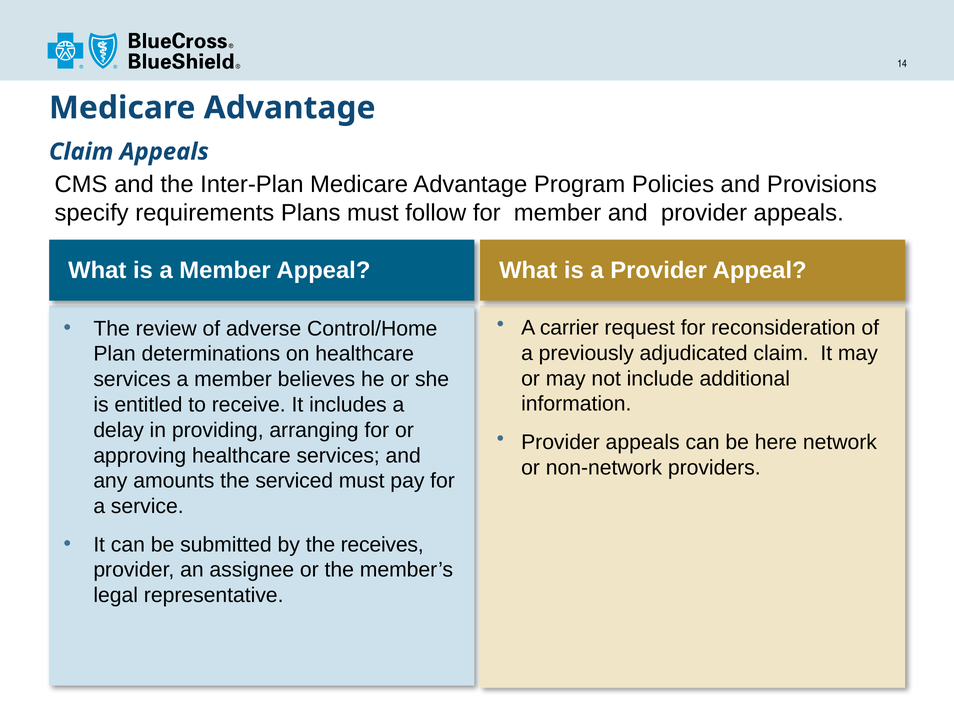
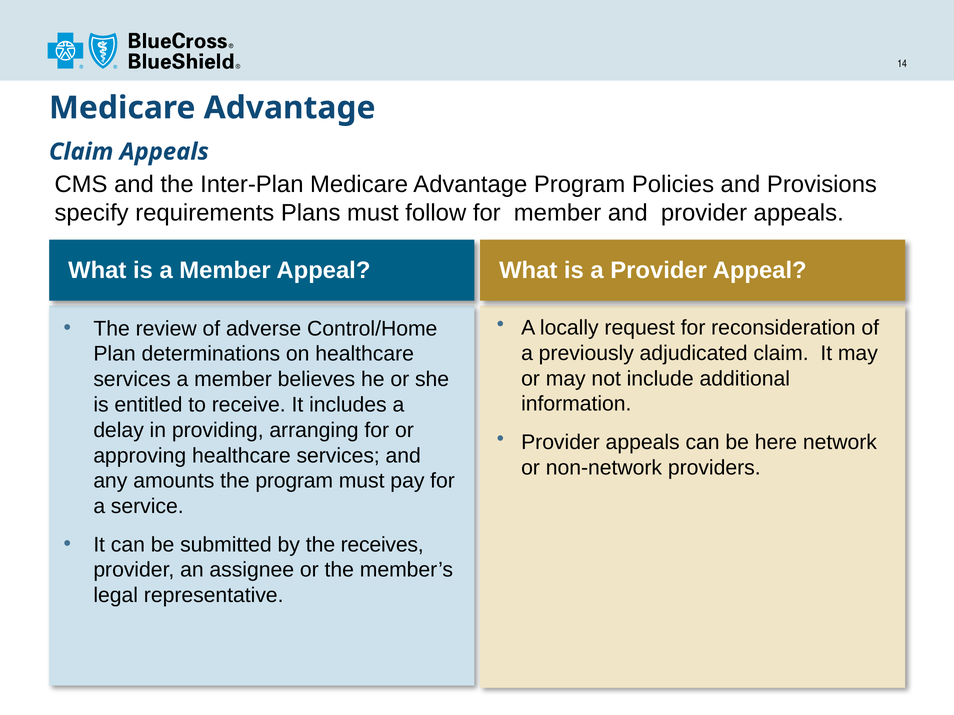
carrier: carrier -> locally
the serviced: serviced -> program
